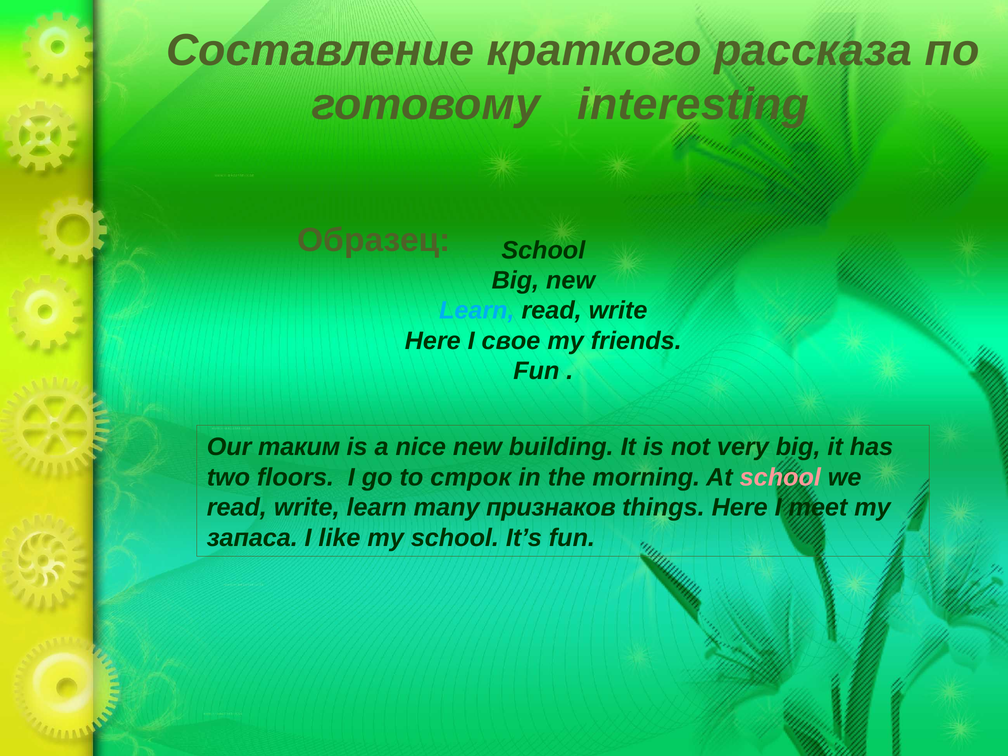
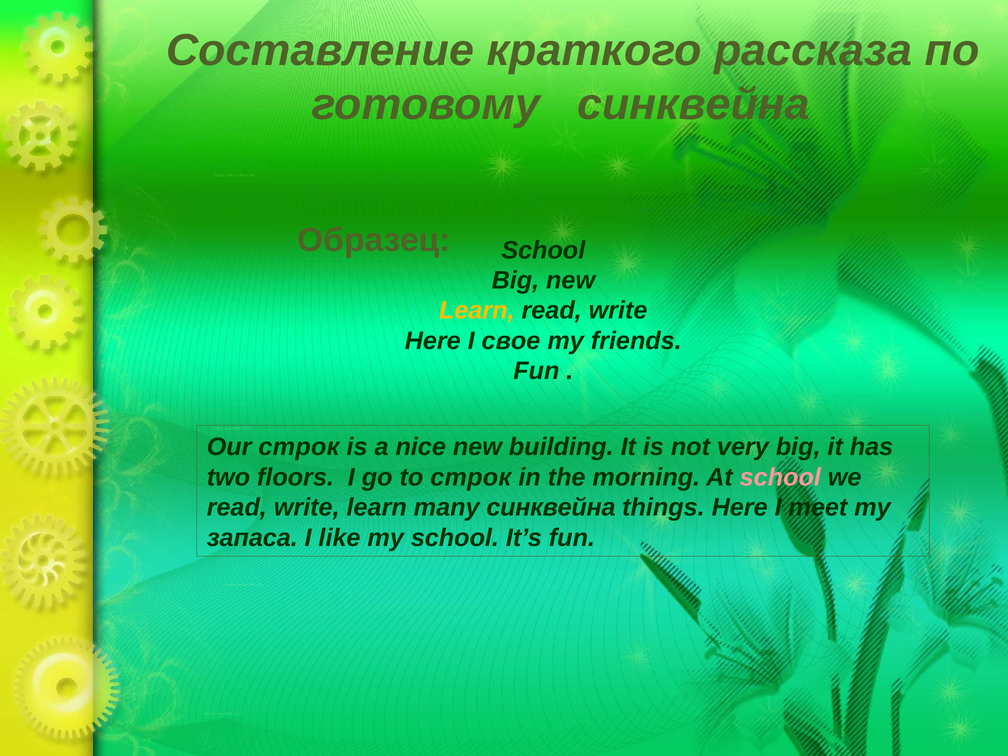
готовому interesting: interesting -> синквейна
Learn at (477, 311) colour: light blue -> yellow
Our таким: таким -> строк
many признаков: признаков -> синквейна
